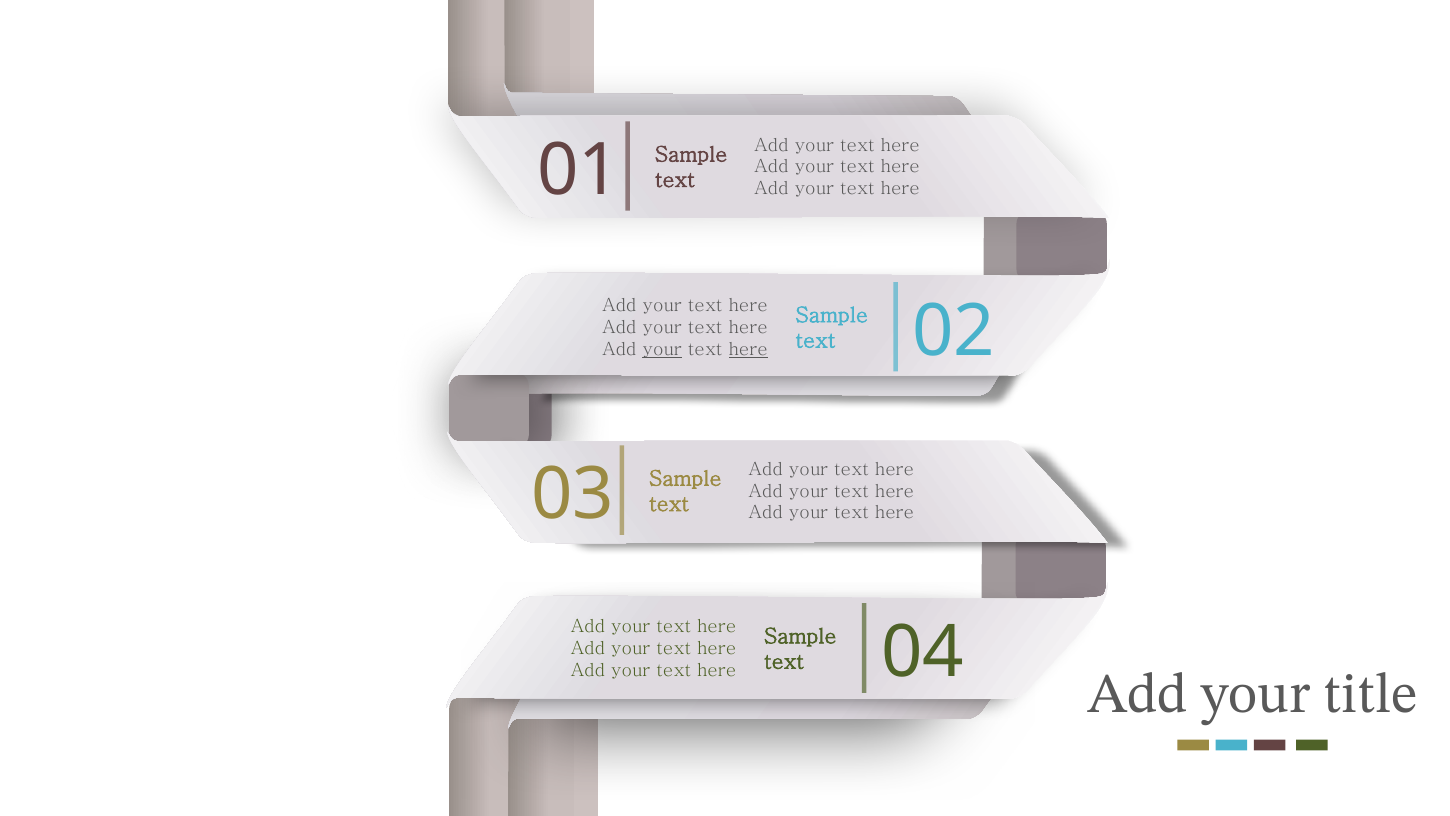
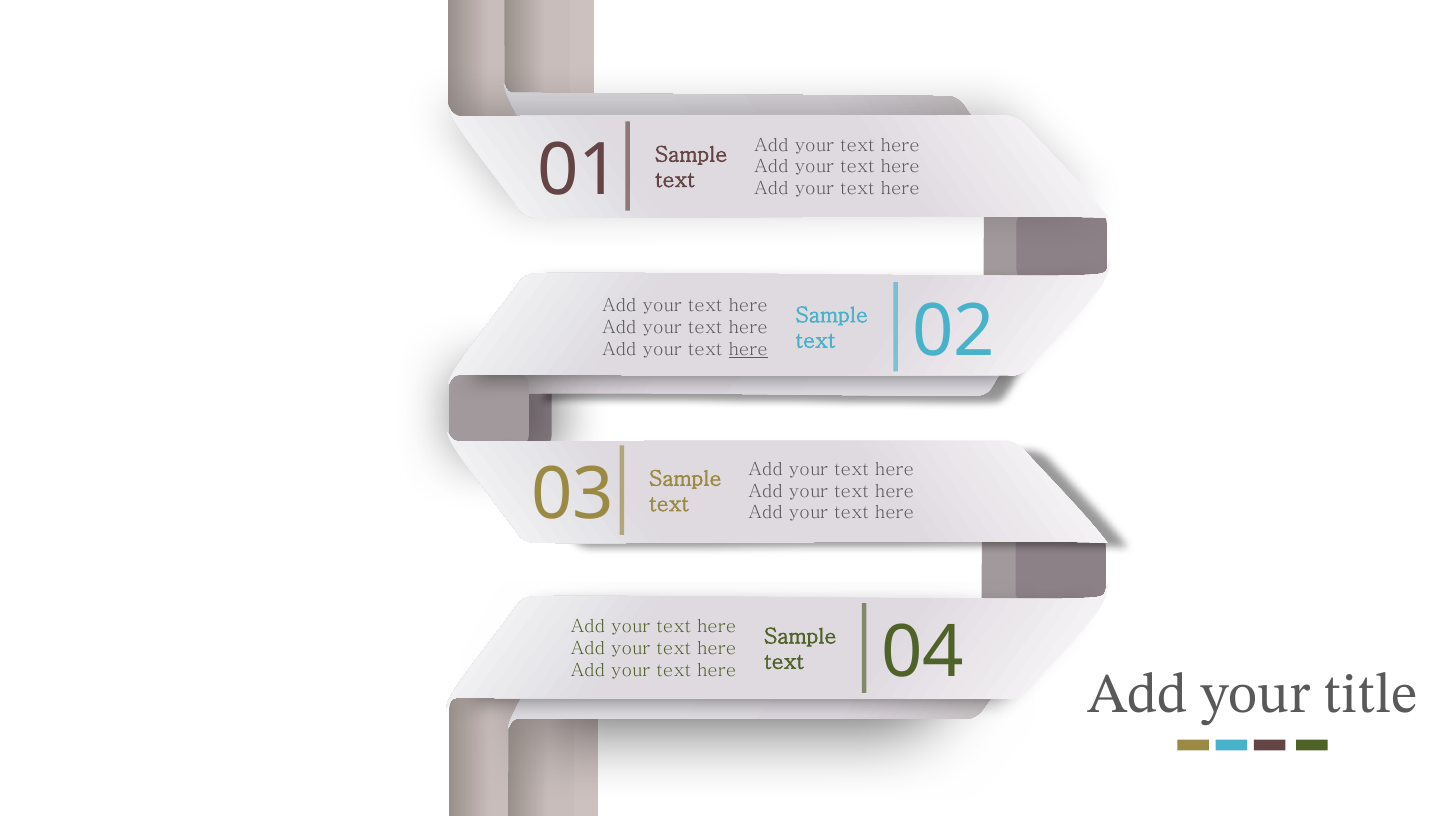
your at (662, 349) underline: present -> none
